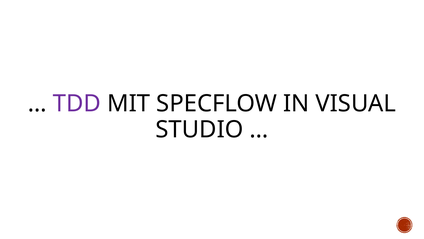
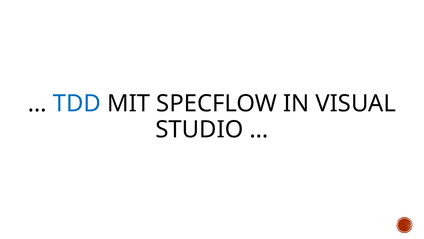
TDD colour: purple -> blue
